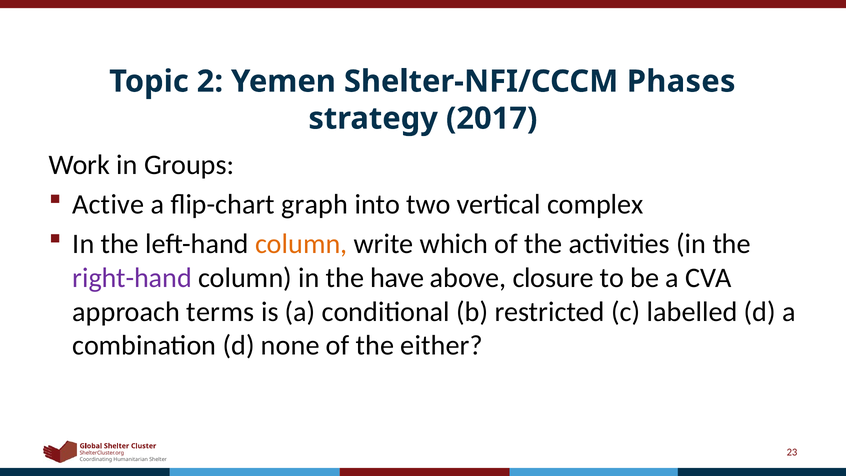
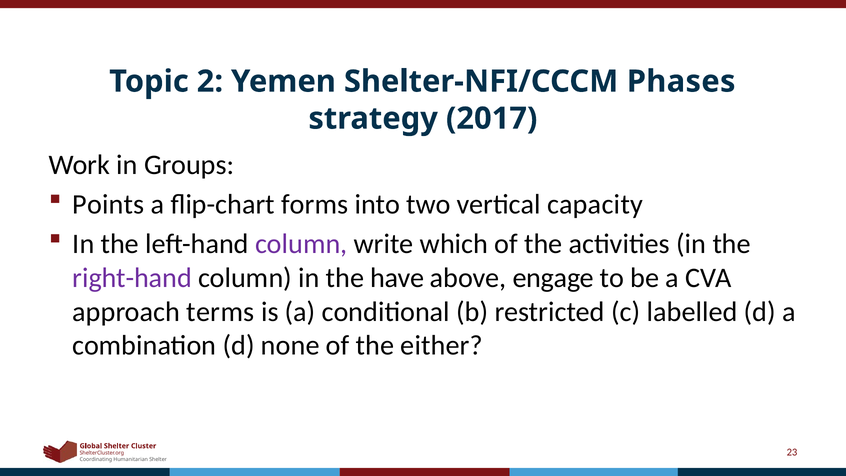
Active: Active -> Points
graph: graph -> forms
complex: complex -> capacity
column at (301, 244) colour: orange -> purple
closure: closure -> engage
